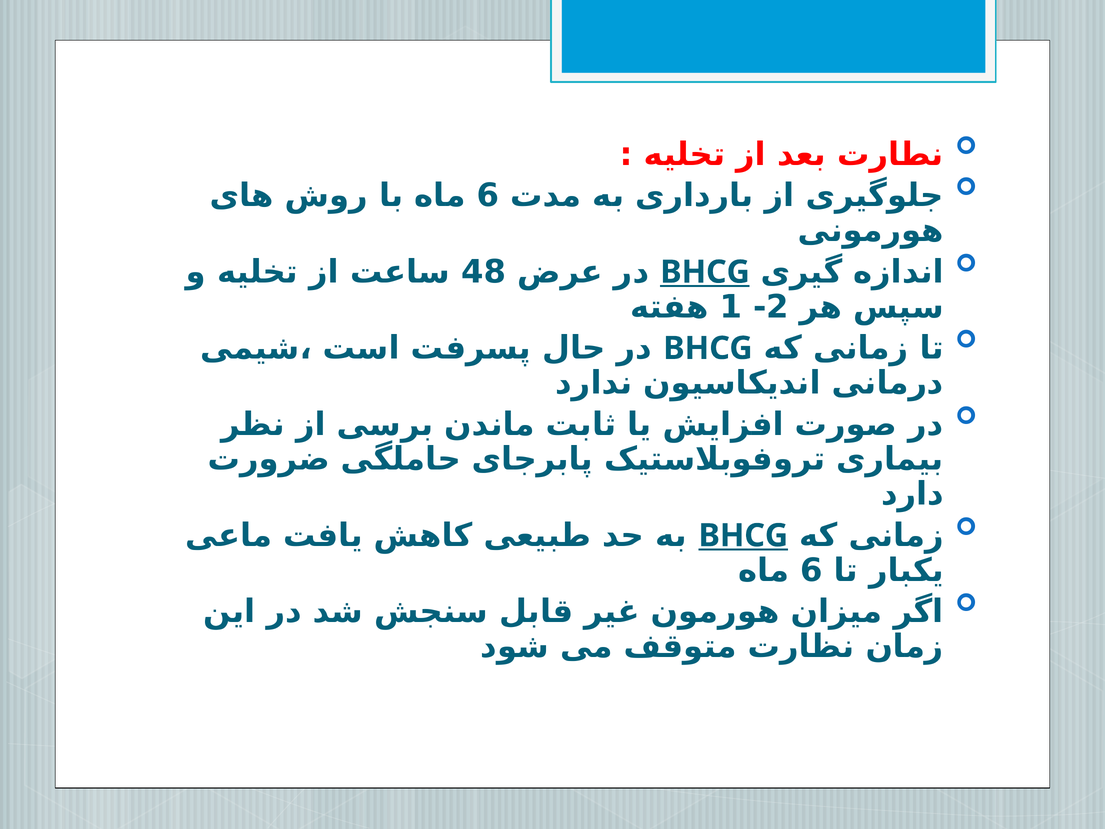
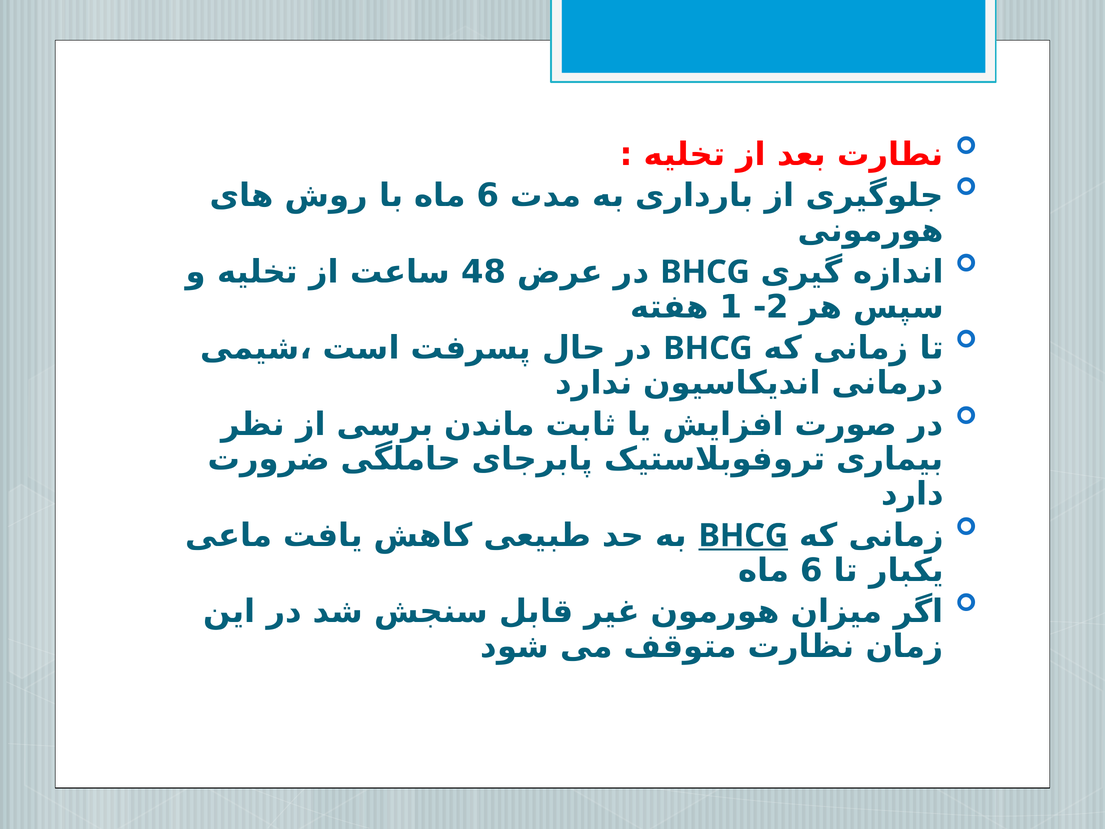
BHCG at (705, 272) underline: present -> none
